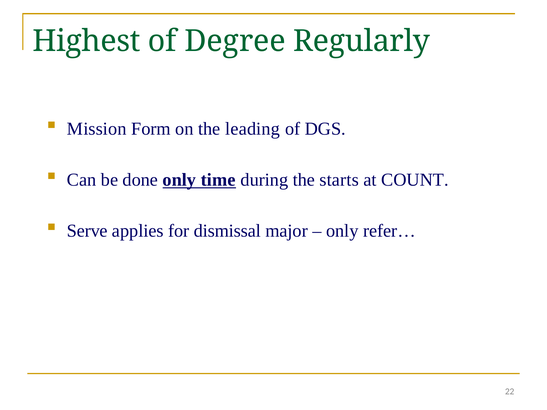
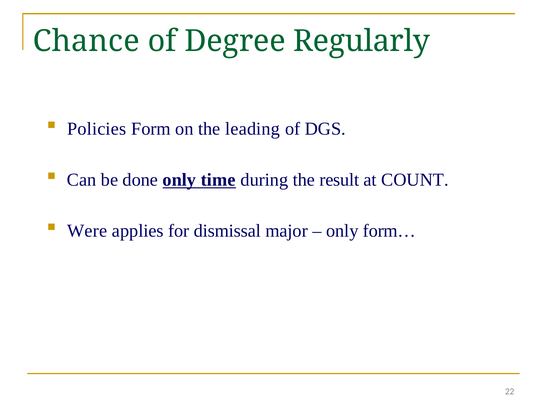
Highest: Highest -> Chance
Mission: Mission -> Policies
starts: starts -> result
Serve: Serve -> Were
refer…: refer… -> form…
